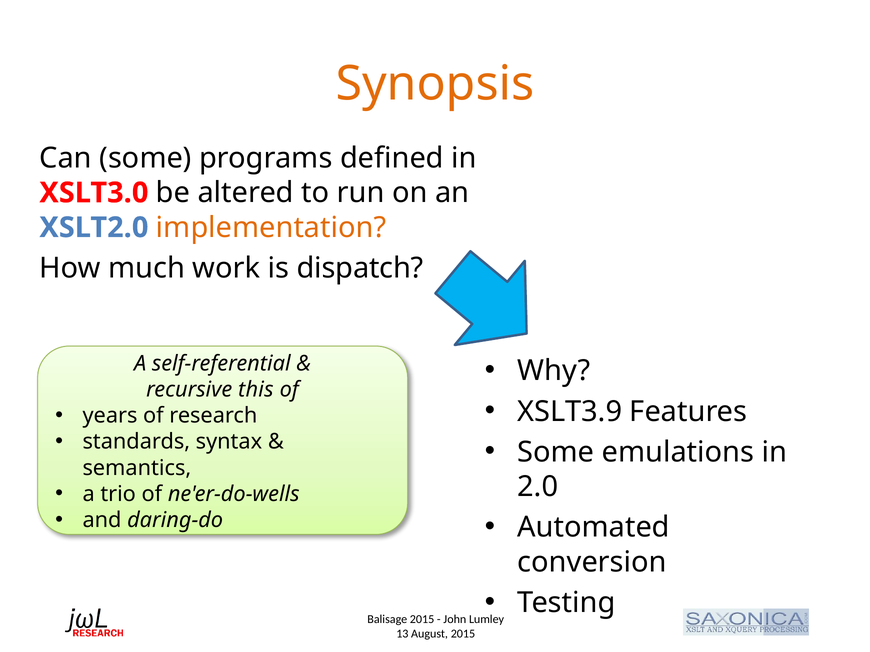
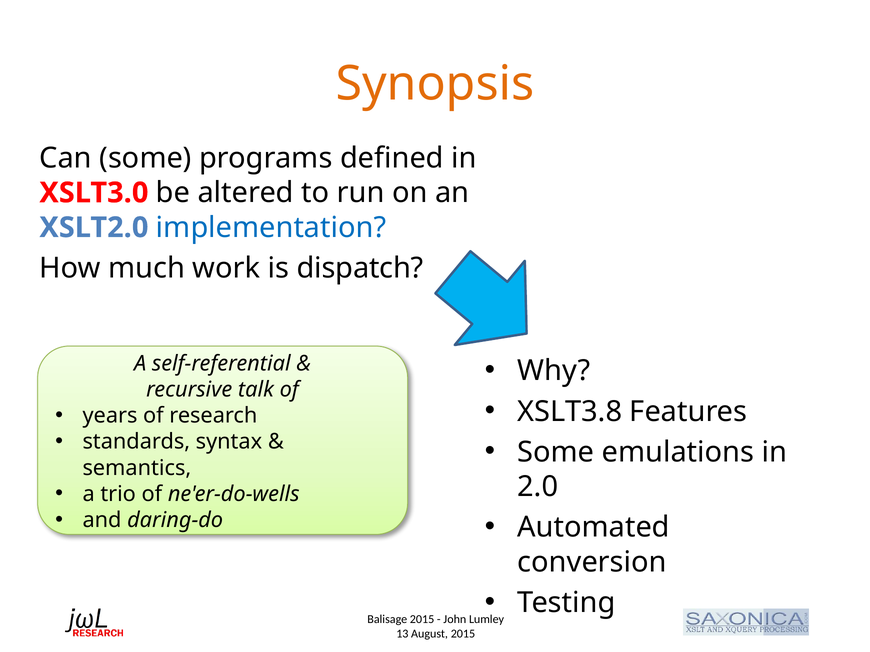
implementation colour: orange -> blue
this: this -> talk
XSLT3.9: XSLT3.9 -> XSLT3.8
